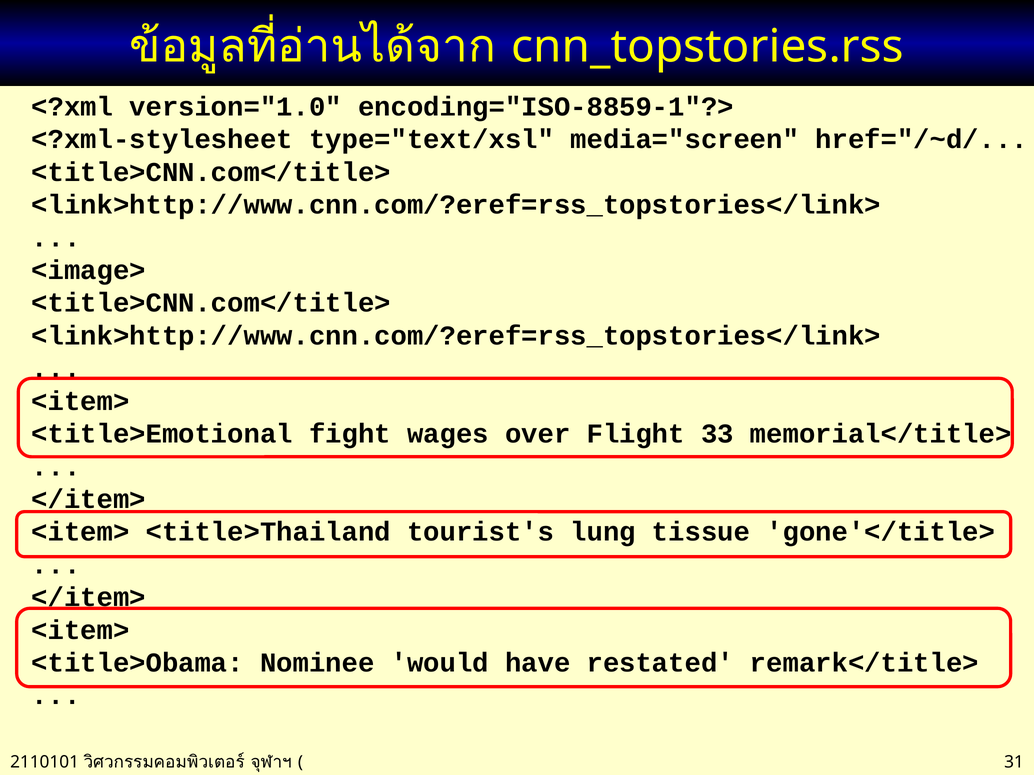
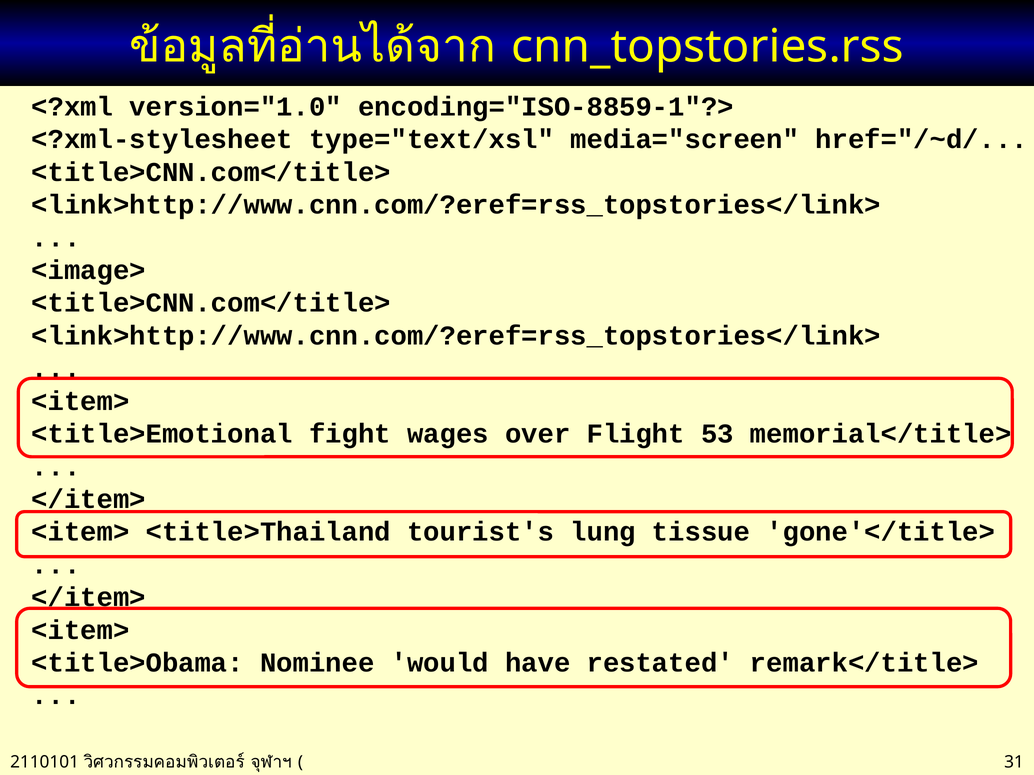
33: 33 -> 53
